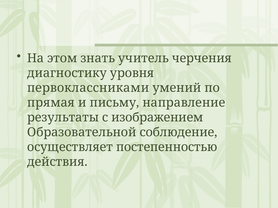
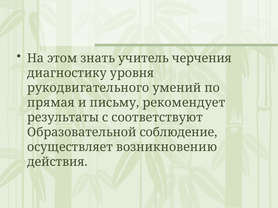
первоклассниками: первоклассниками -> рукодвигательного
направление: направление -> рекомендует
изображением: изображением -> соответствуют
постепенностью: постепенностью -> возникновению
